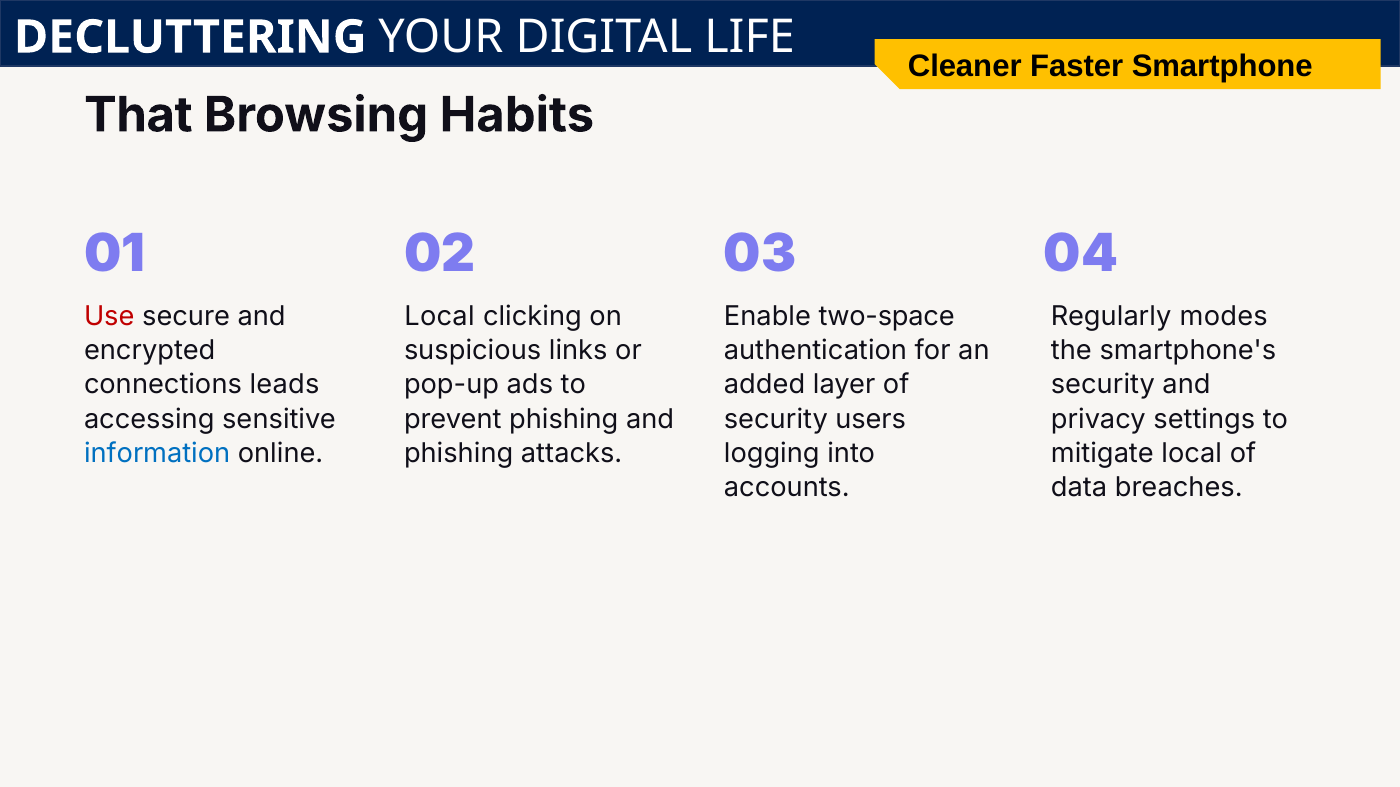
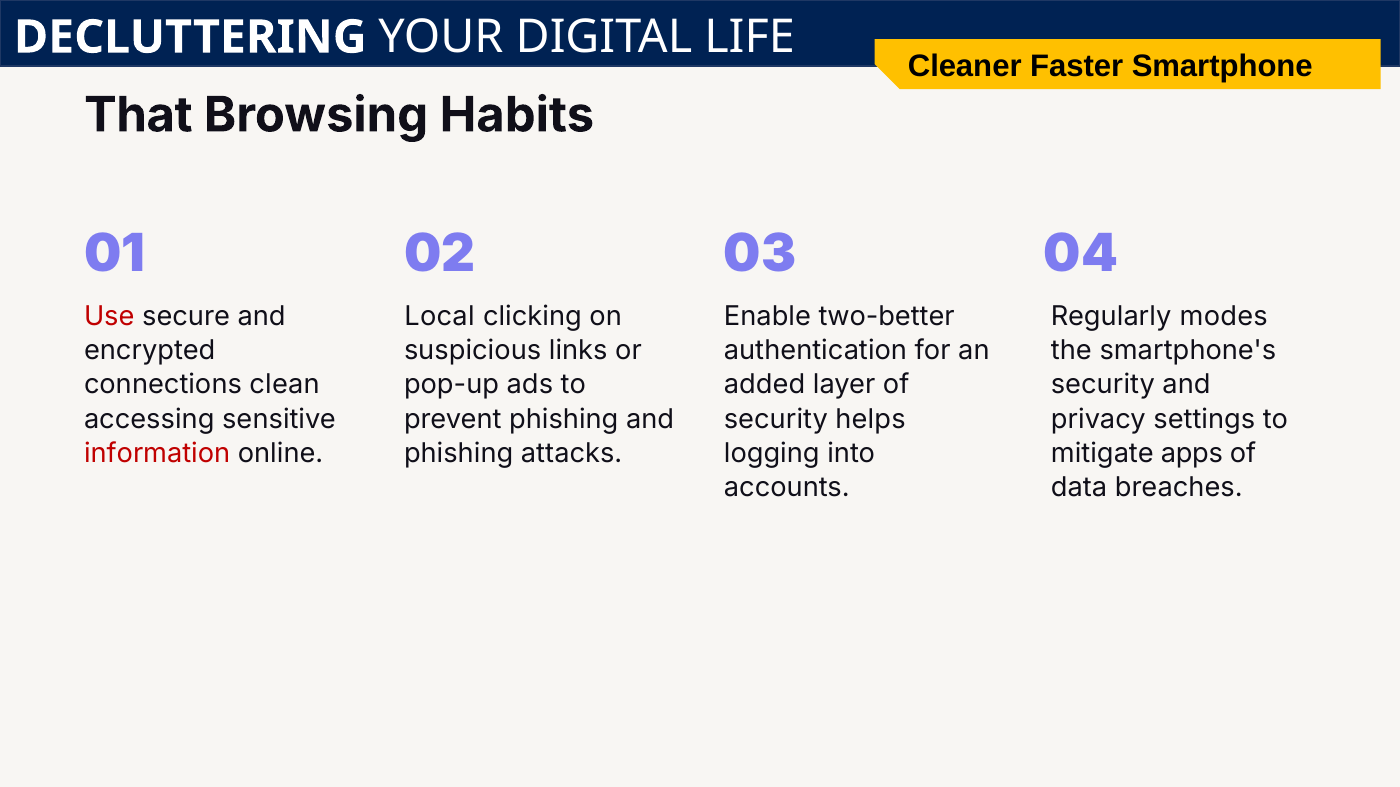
two-space: two-space -> two-better
leads: leads -> clean
users: users -> helps
information colour: blue -> red
mitigate local: local -> apps
